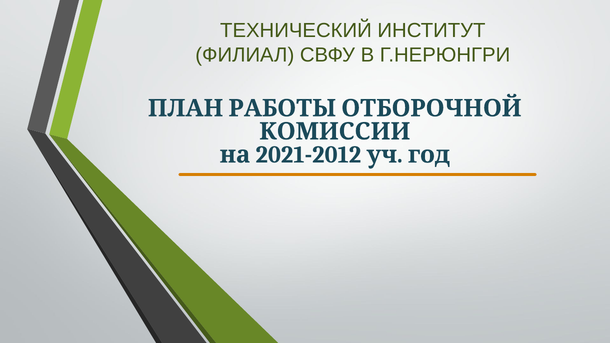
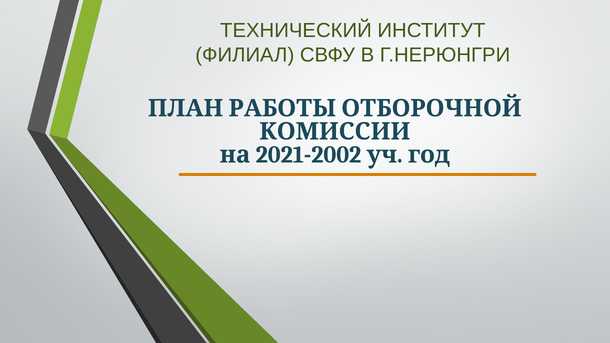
2021-2012: 2021-2012 -> 2021-2002
